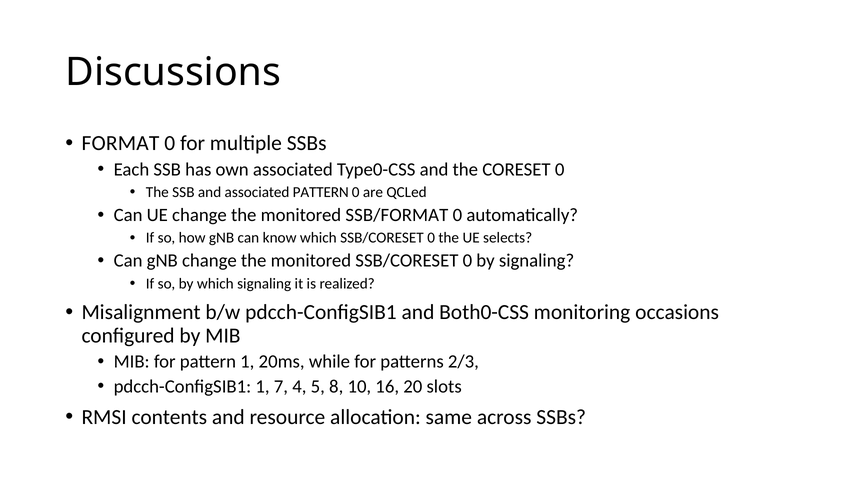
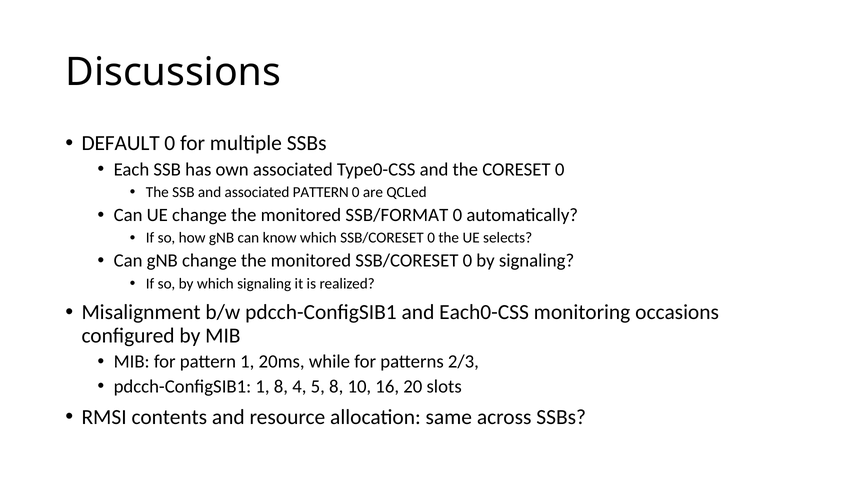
FORMAT: FORMAT -> DEFAULT
Both0-CSS: Both0-CSS -> Each0-CSS
1 7: 7 -> 8
